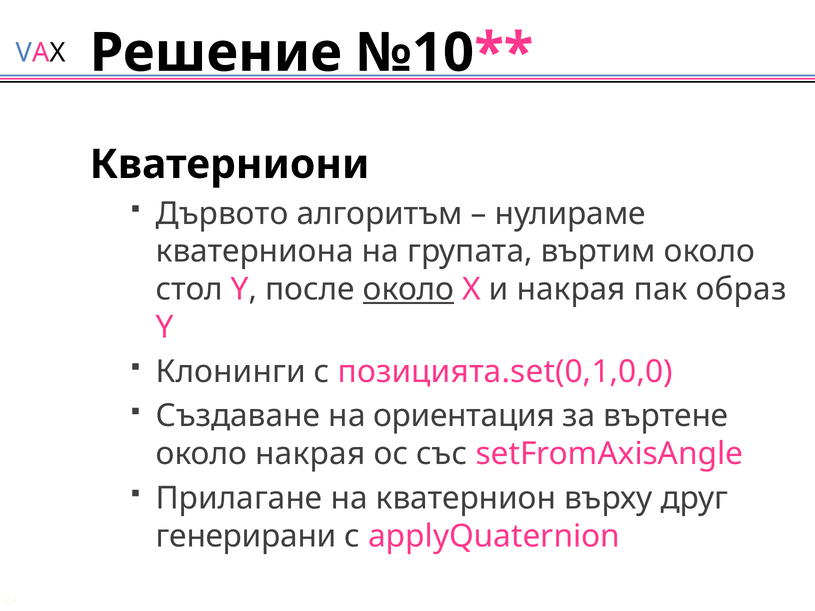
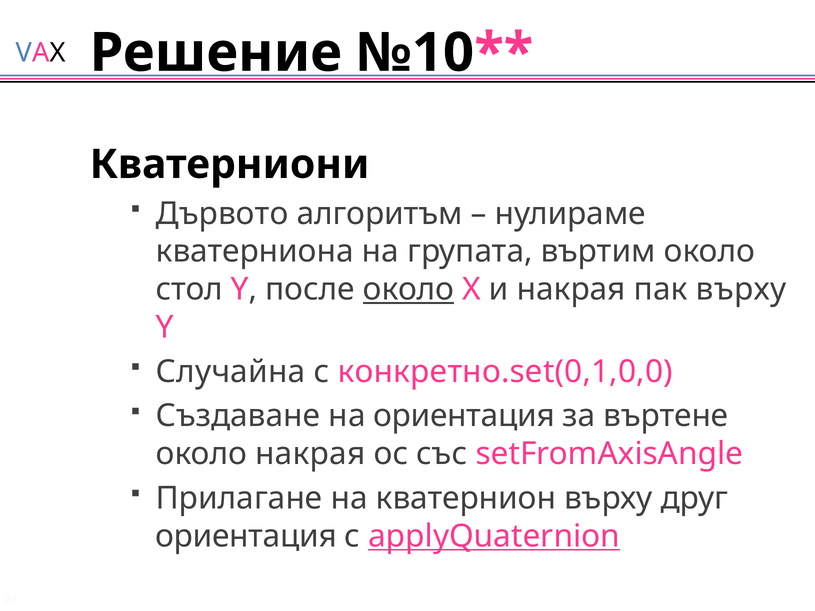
пак образ: образ -> върху
Клонинги: Клонинги -> Случайна
позицията.set(0,1,0,0: позицията.set(0,1,0,0 -> конкретно.set(0,1,0,0
генерирани at (246, 536): генерирани -> ориентация
applyQuaternion underline: none -> present
